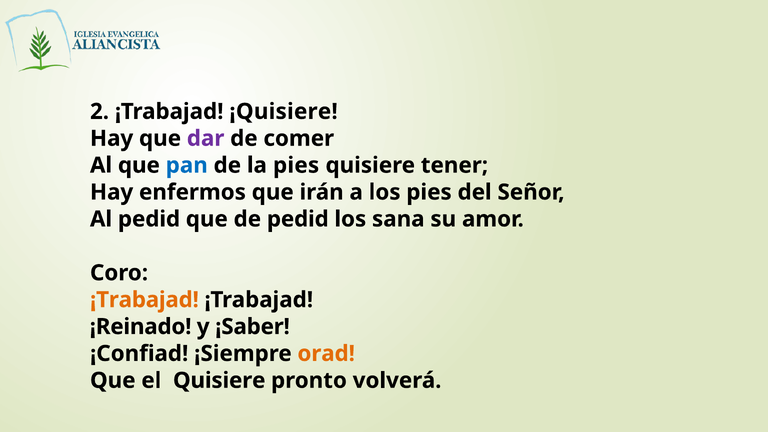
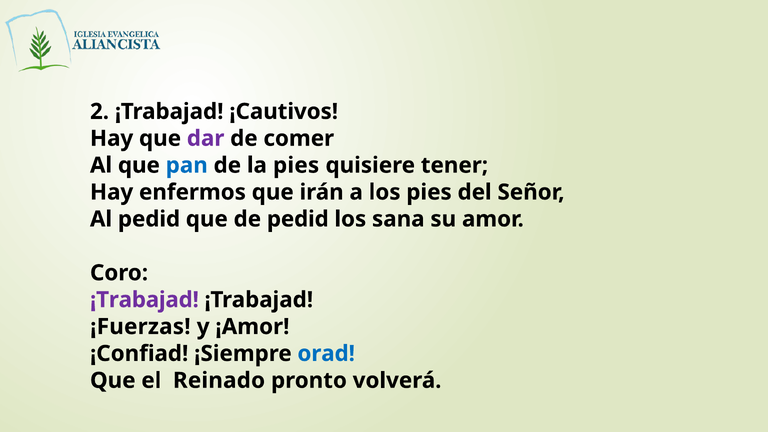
¡Quisiere: ¡Quisiere -> ¡Cautivos
¡Trabajad at (144, 300) colour: orange -> purple
¡Reinado: ¡Reinado -> ¡Fuerzas
¡Saber: ¡Saber -> ¡Amor
orad colour: orange -> blue
el Quisiere: Quisiere -> Reinado
